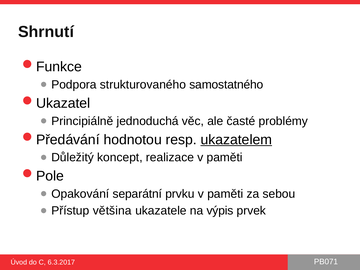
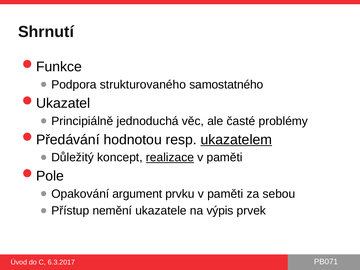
realizace underline: none -> present
separátní: separátní -> argument
většina: většina -> nemění
